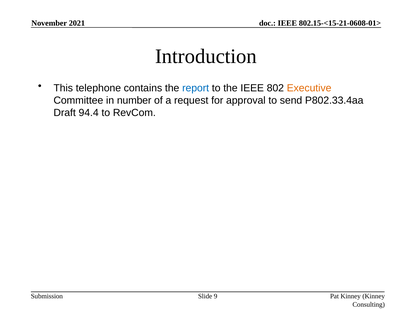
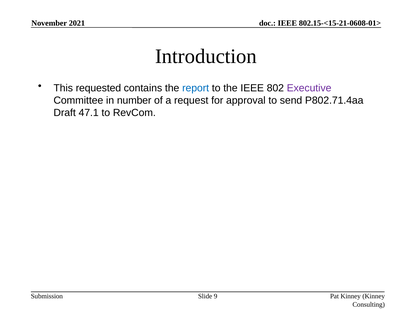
telephone: telephone -> requested
Executive colour: orange -> purple
P802.33.4aa: P802.33.4aa -> P802.71.4aa
94.4: 94.4 -> 47.1
